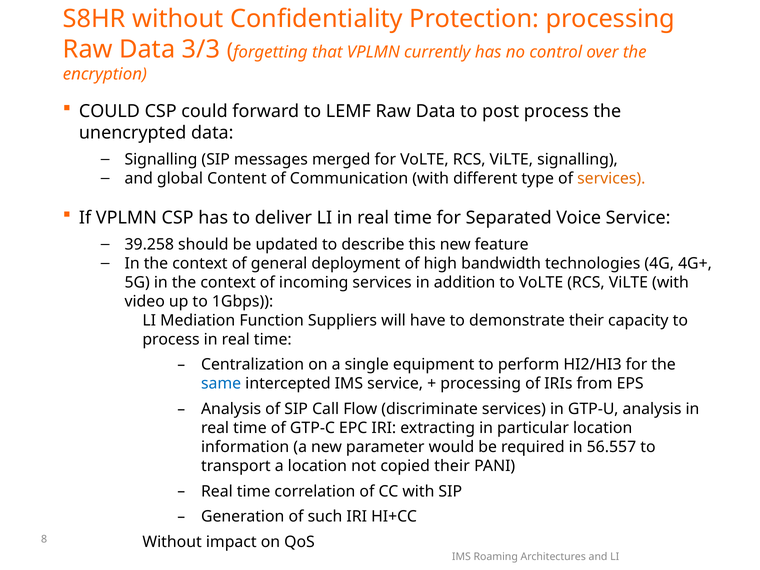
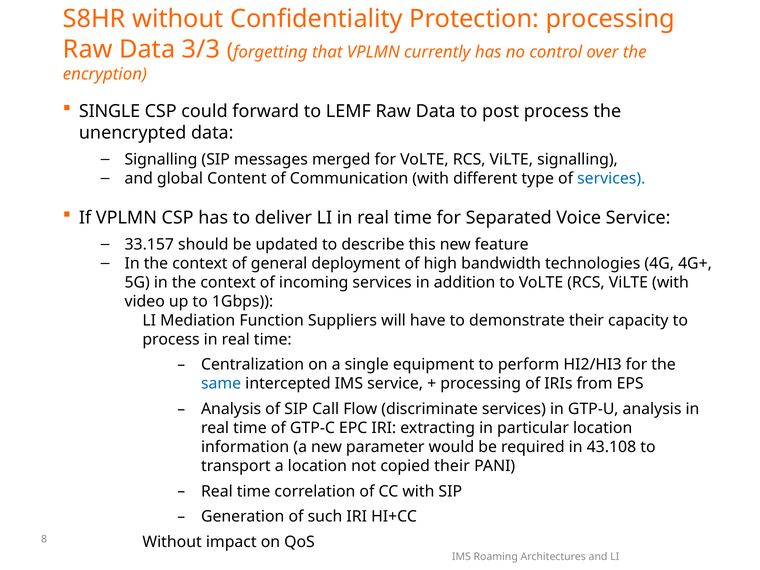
COULD at (109, 111): COULD -> SINGLE
services at (611, 178) colour: orange -> blue
39.258: 39.258 -> 33.157
56.557: 56.557 -> 43.108
